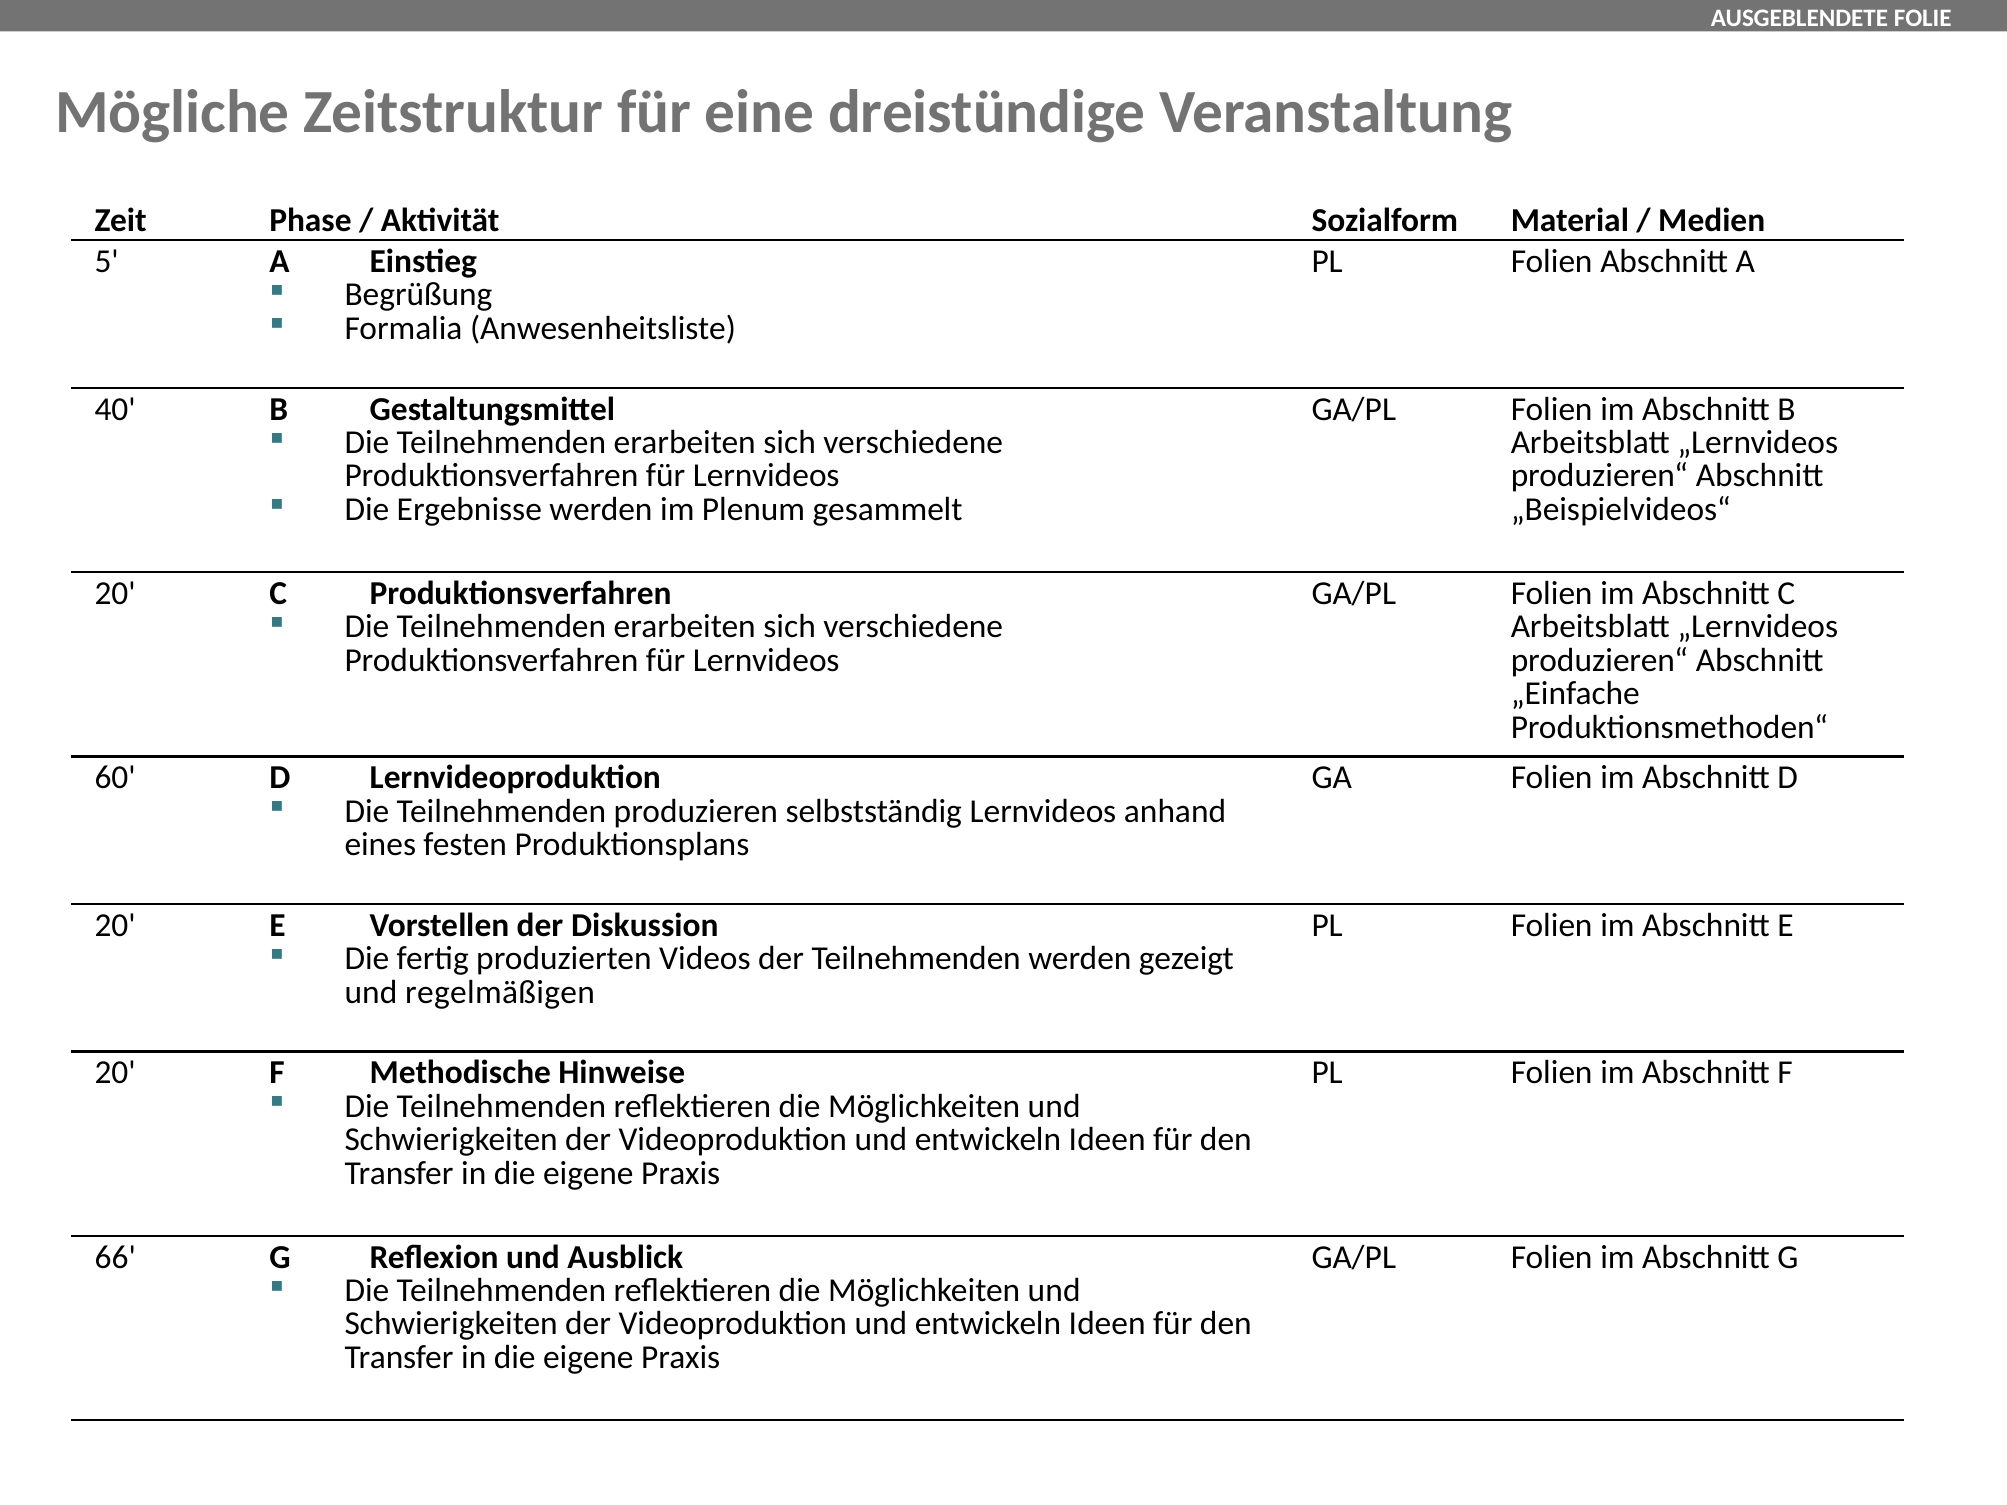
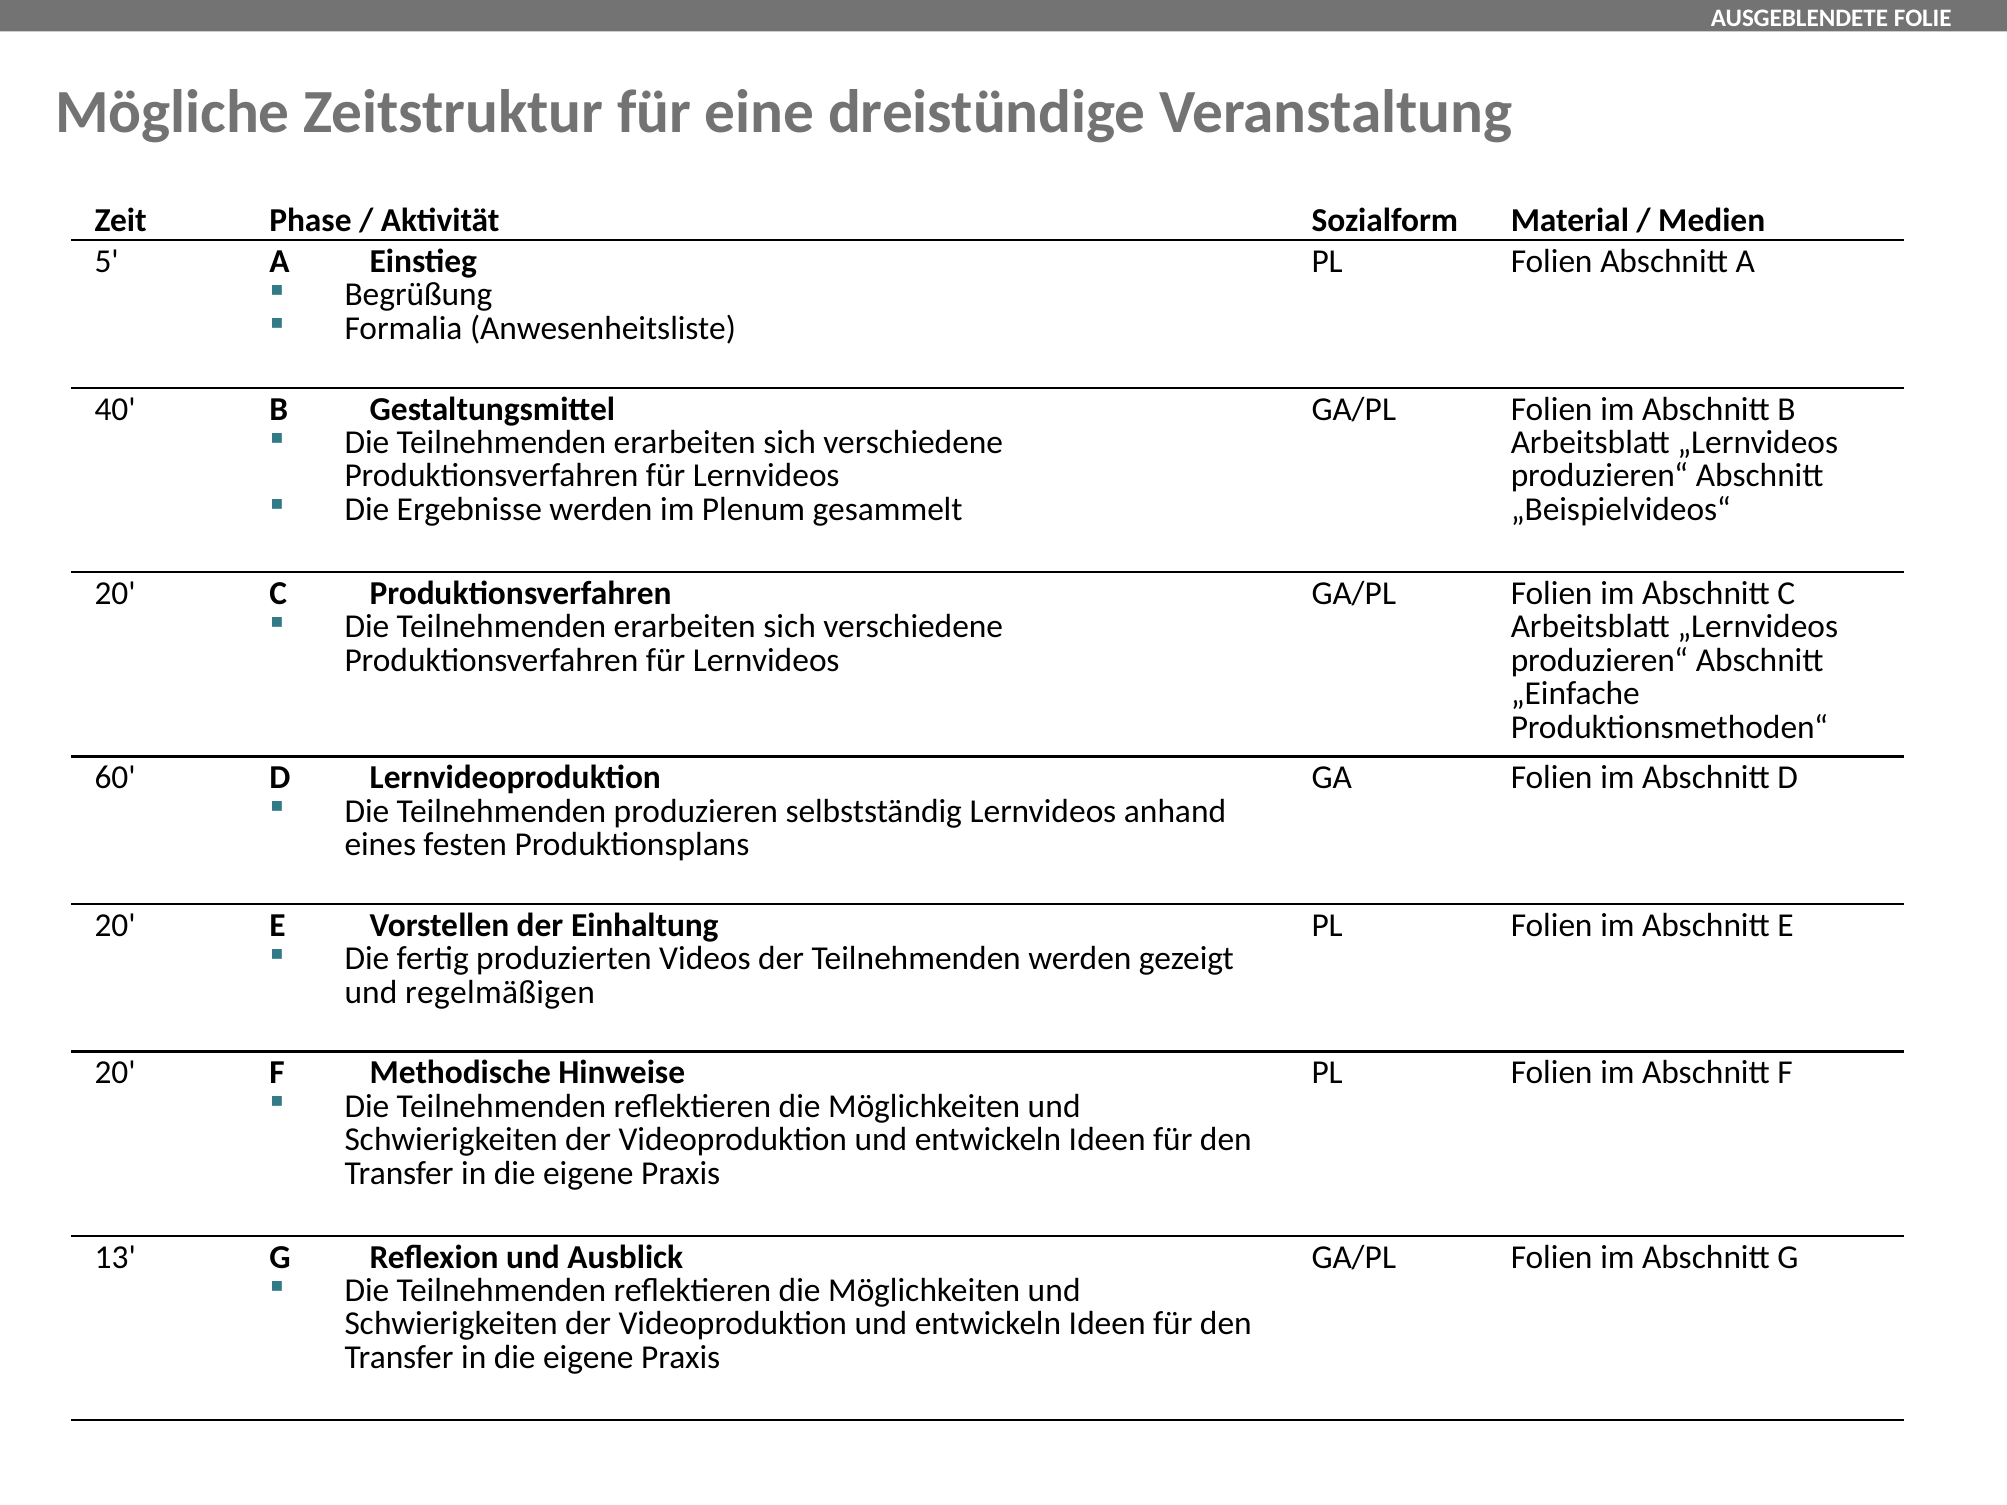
Diskussion: Diskussion -> Einhaltung
66: 66 -> 13
